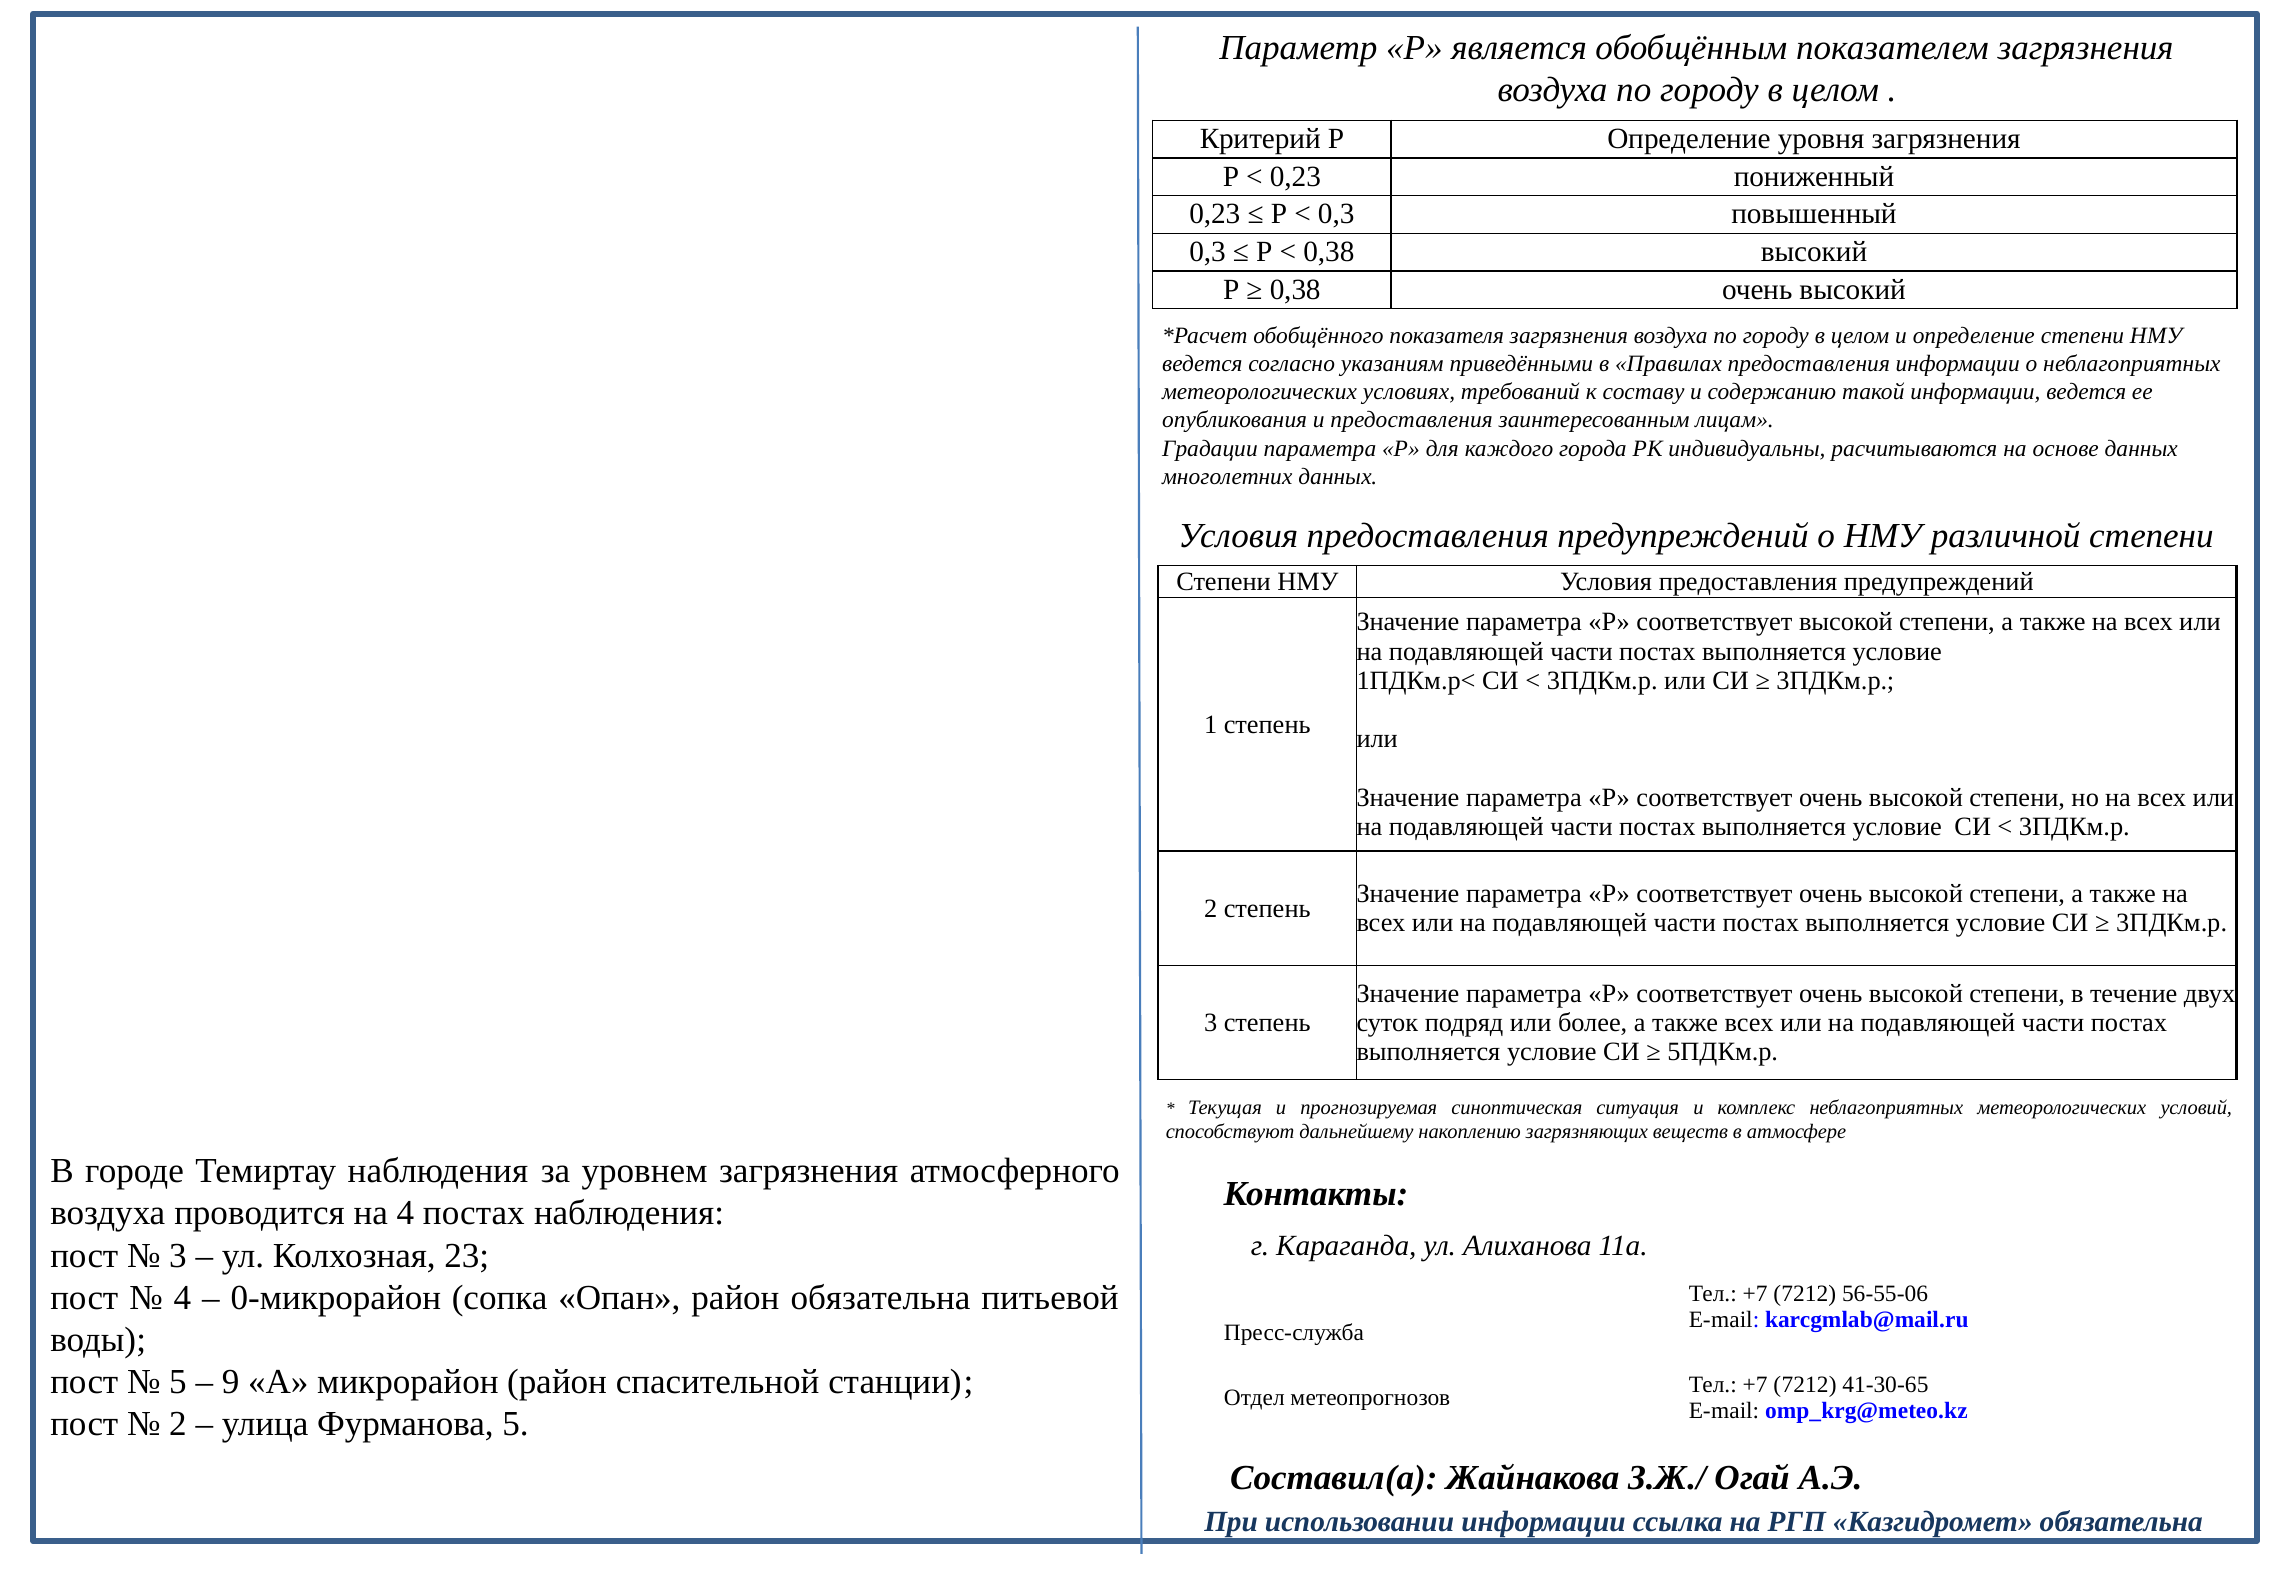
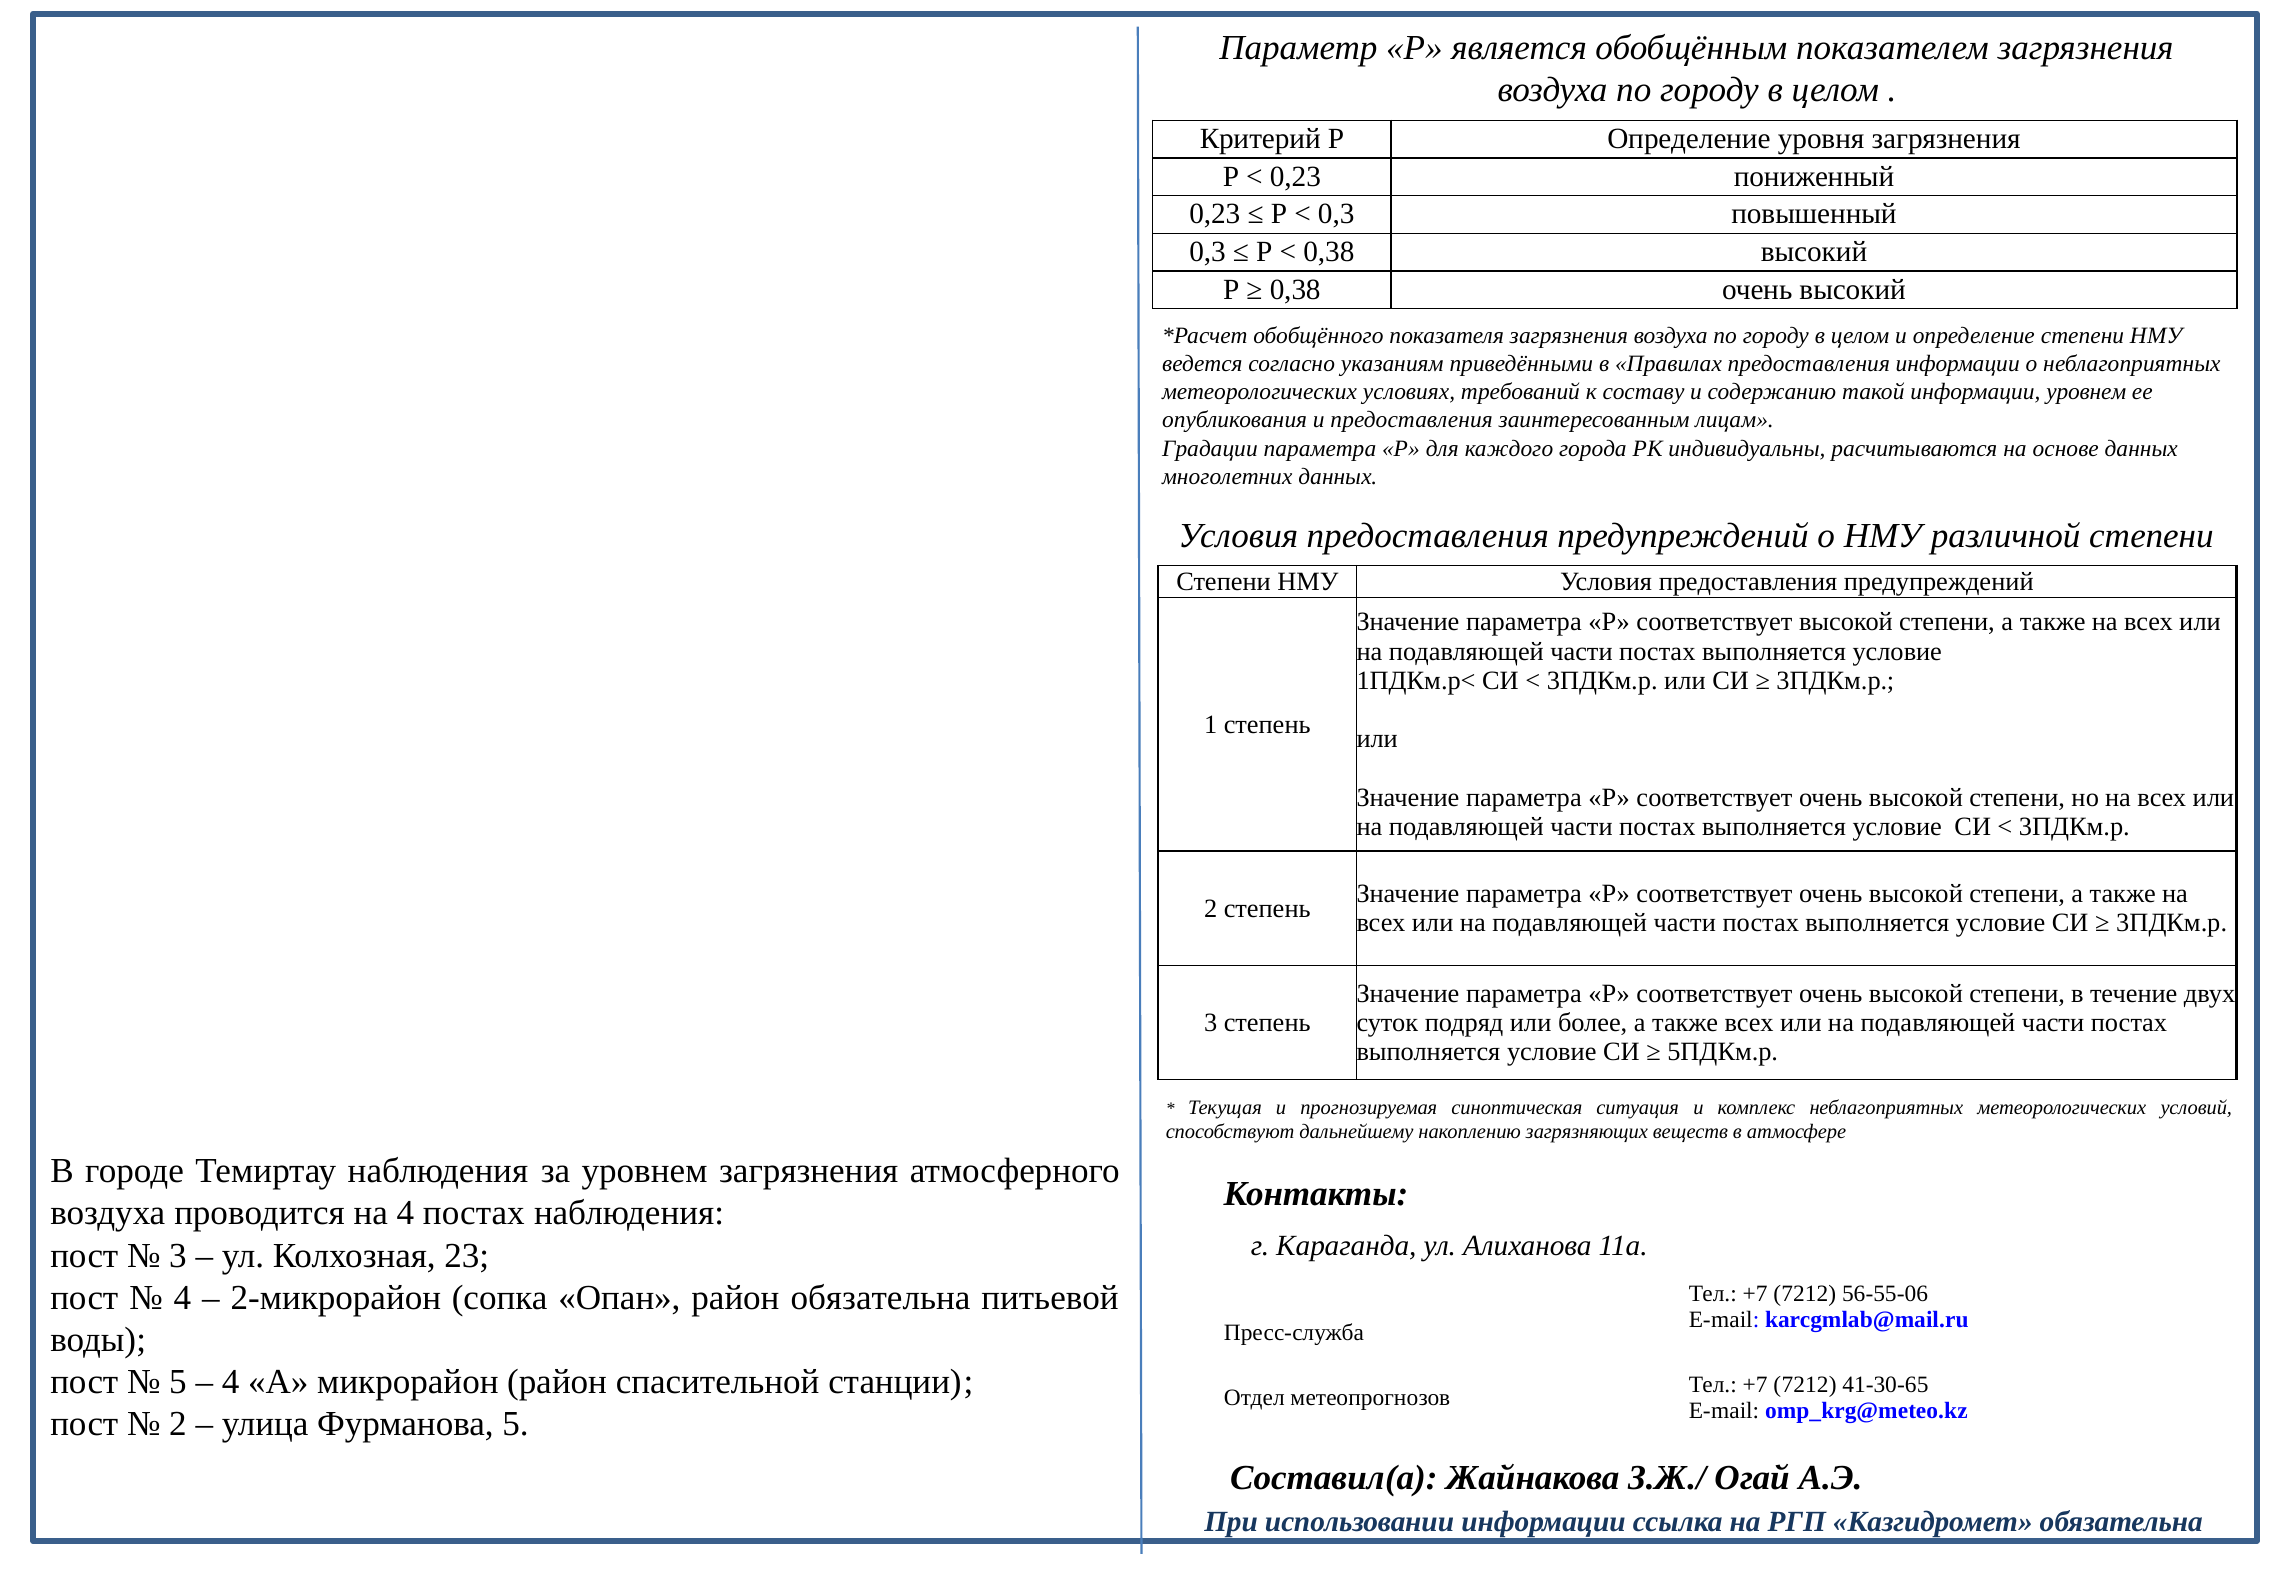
информации ведется: ведется -> уровнем
0-микрорайон: 0-микрорайон -> 2-микрорайон
9 at (231, 1382): 9 -> 4
